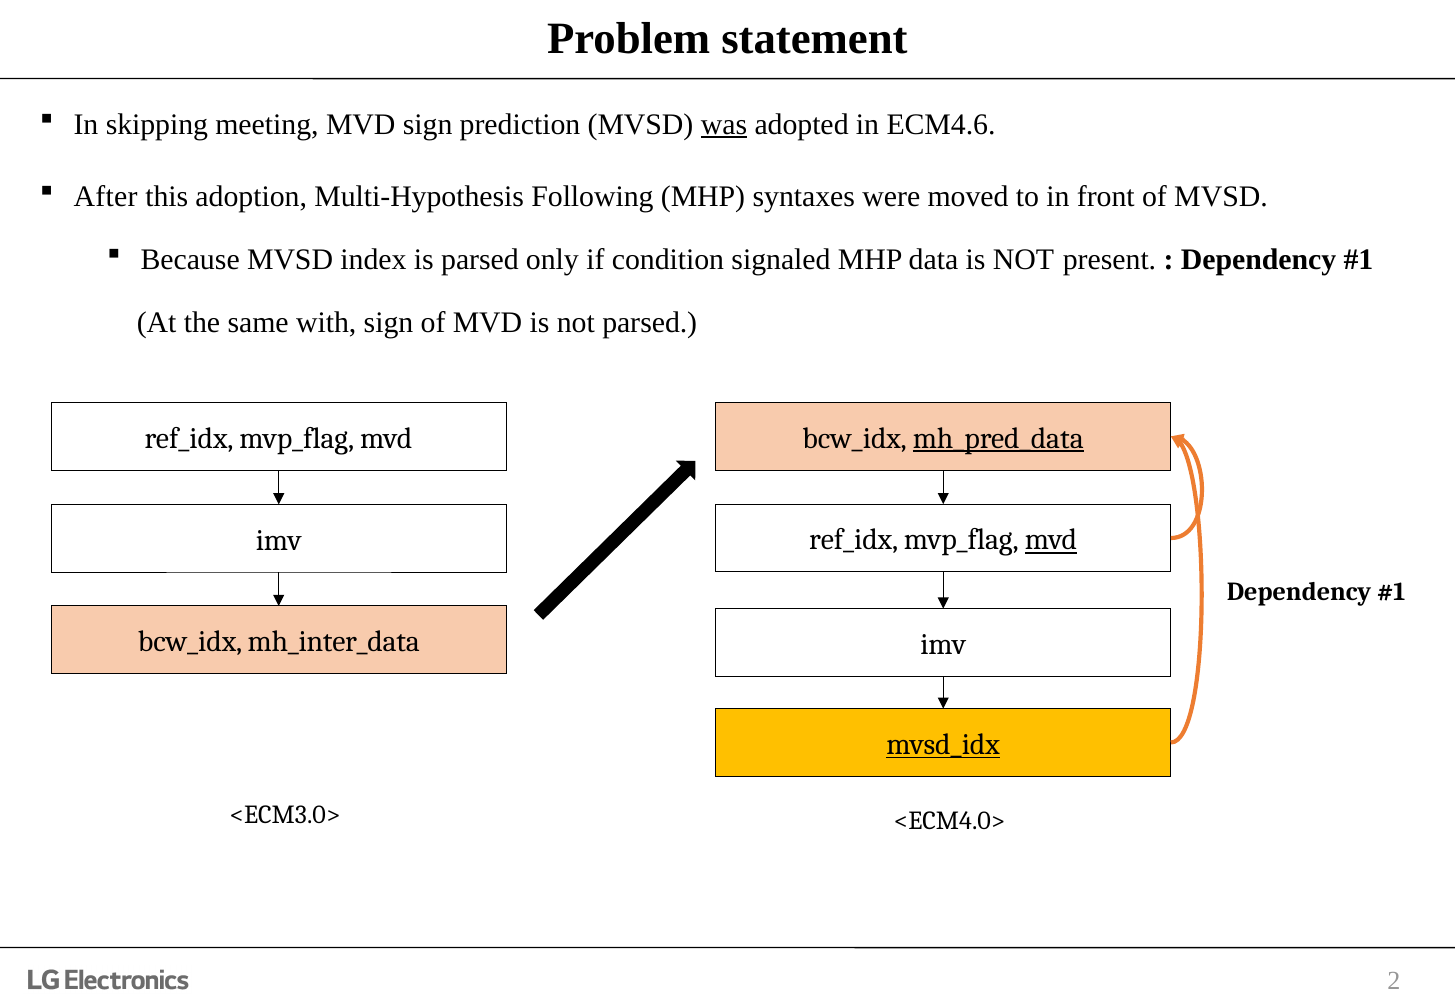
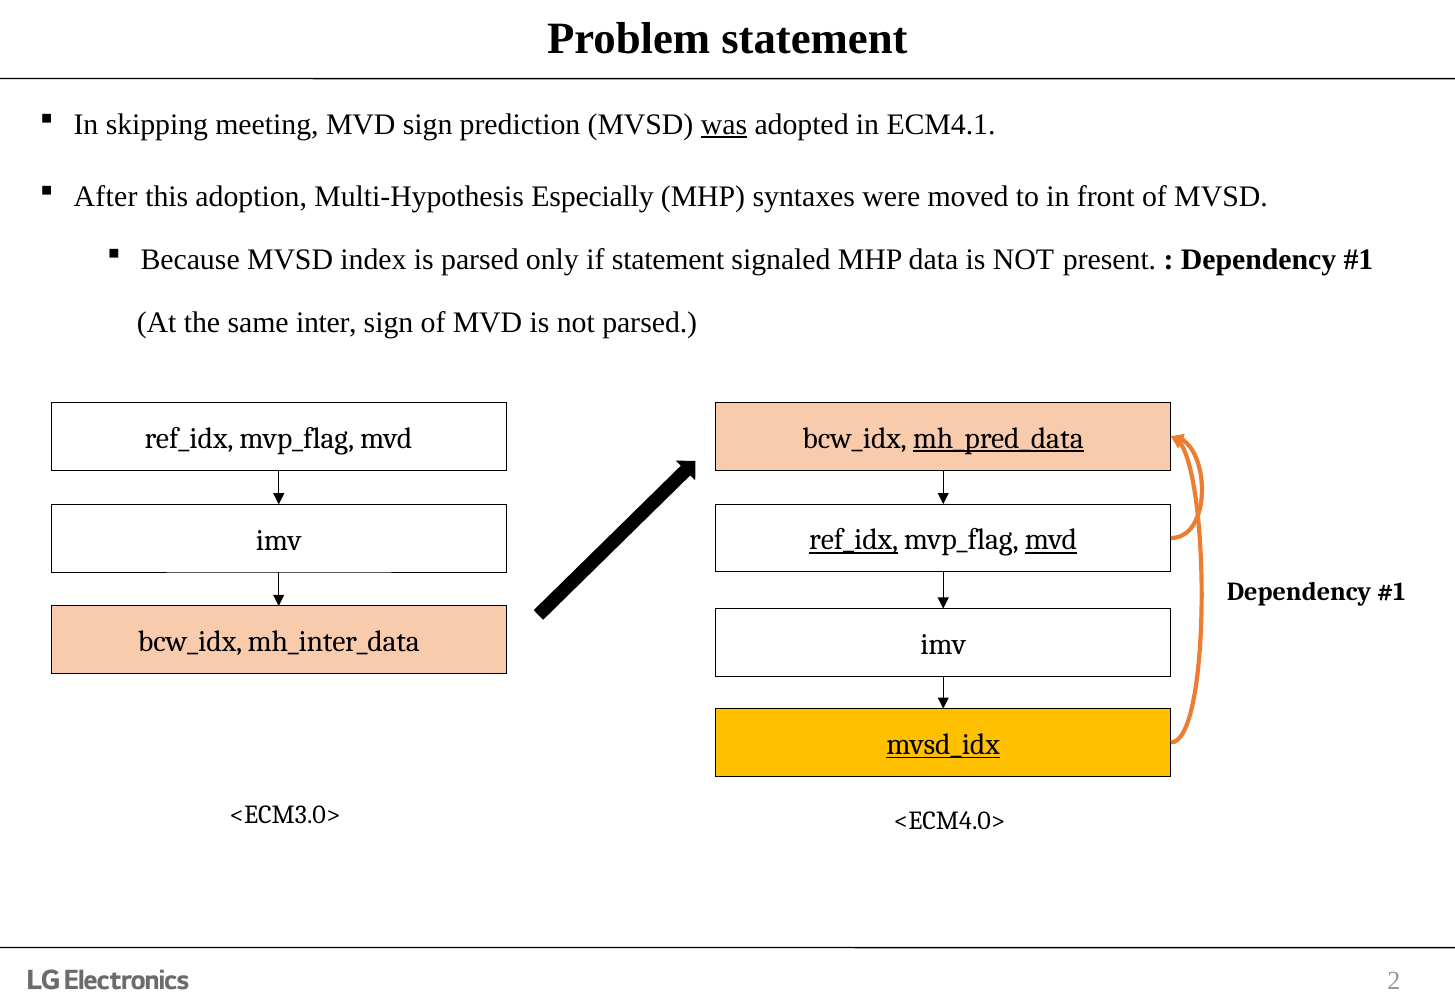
ECM4.6: ECM4.6 -> ECM4.1
Following: Following -> Especially
if condition: condition -> statement
with: with -> inter
ref_idx at (854, 540) underline: none -> present
